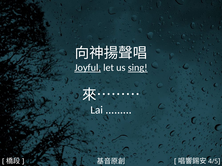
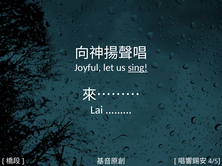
Joyful underline: present -> none
